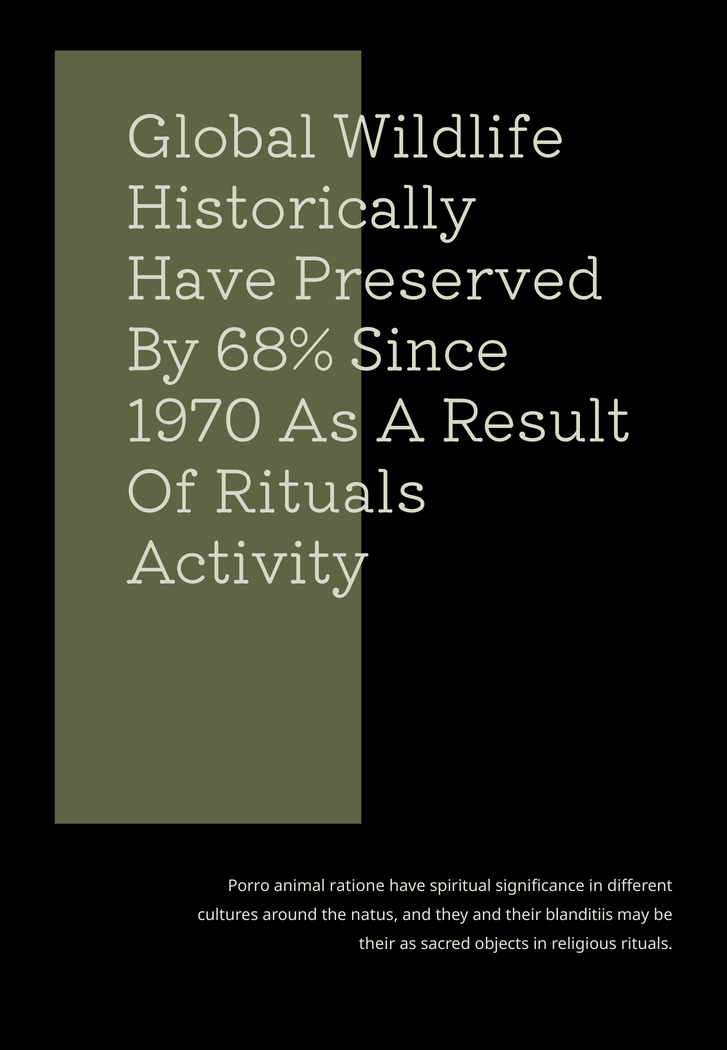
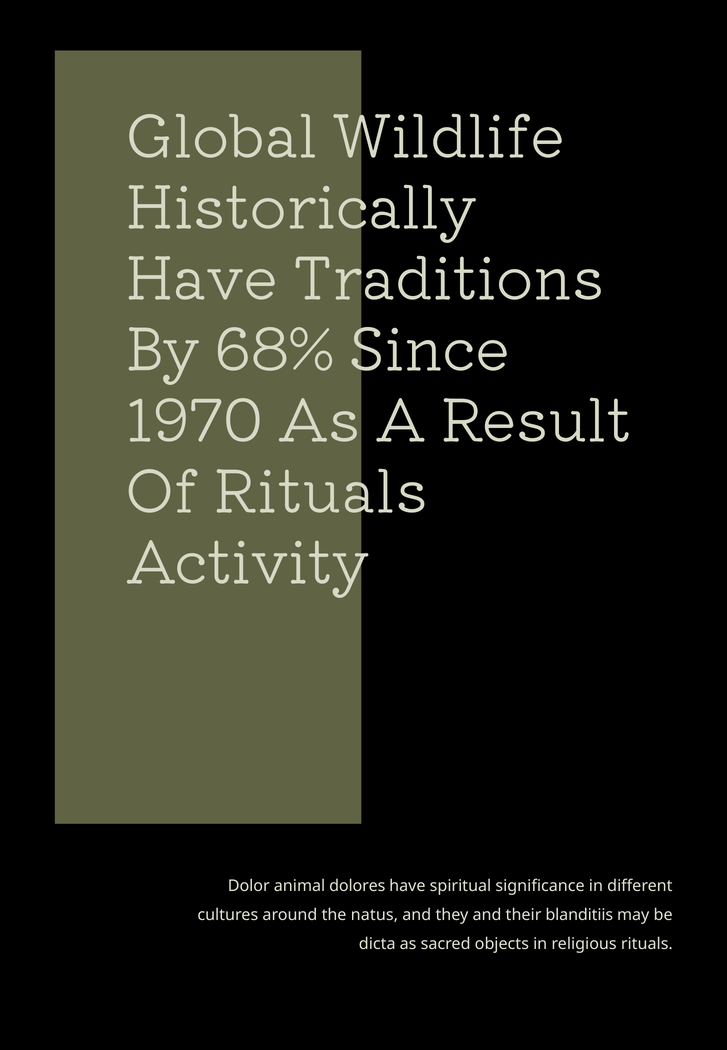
Preserved: Preserved -> Traditions
Porro: Porro -> Dolor
ratione: ratione -> dolores
their at (377, 944): their -> dicta
